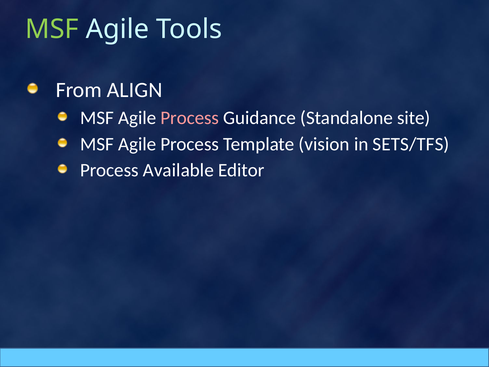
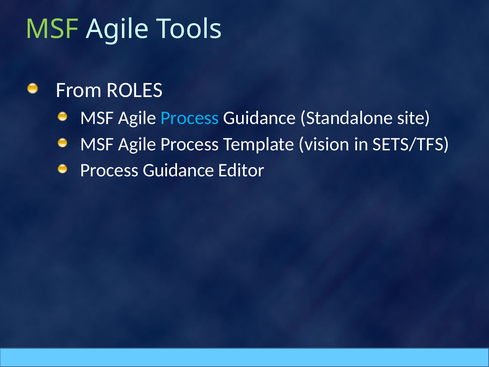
ALIGN: ALIGN -> ROLES
Process at (190, 118) colour: pink -> light blue
Available at (178, 170): Available -> Guidance
